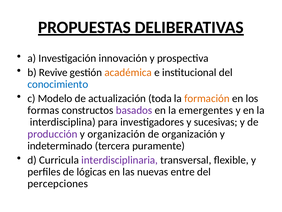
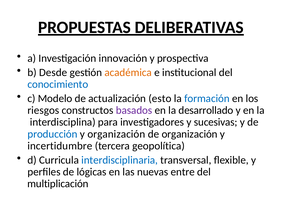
Revive: Revive -> Desde
toda: toda -> esto
formación colour: orange -> blue
formas: formas -> riesgos
emergentes: emergentes -> desarrollado
producción colour: purple -> blue
indeterminado: indeterminado -> incertidumbre
puramente: puramente -> geopolítica
interdisciplinaria colour: purple -> blue
percepciones: percepciones -> multiplicación
